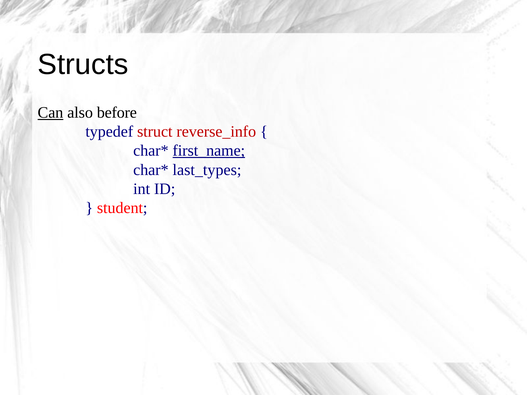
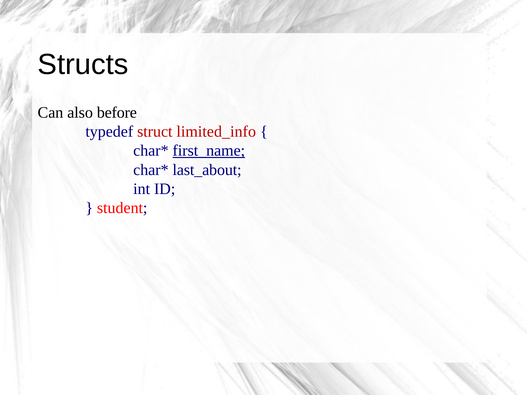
Can underline: present -> none
reverse_info: reverse_info -> limited_info
last_types: last_types -> last_about
